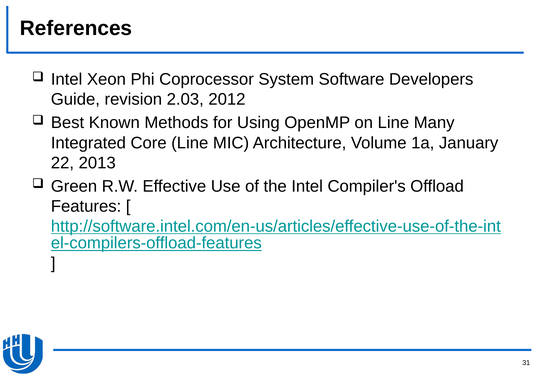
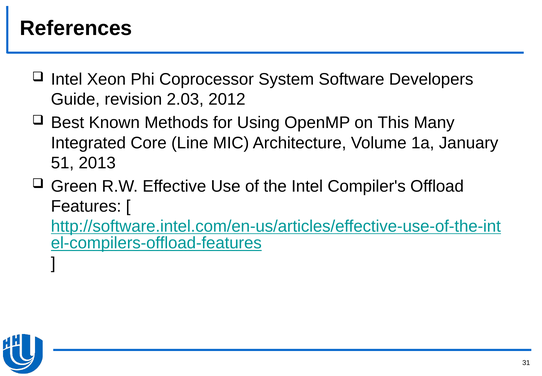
on Line: Line -> This
22: 22 -> 51
